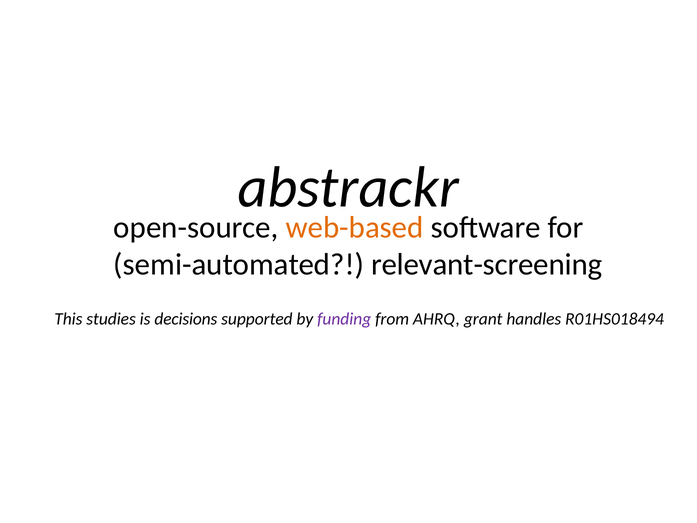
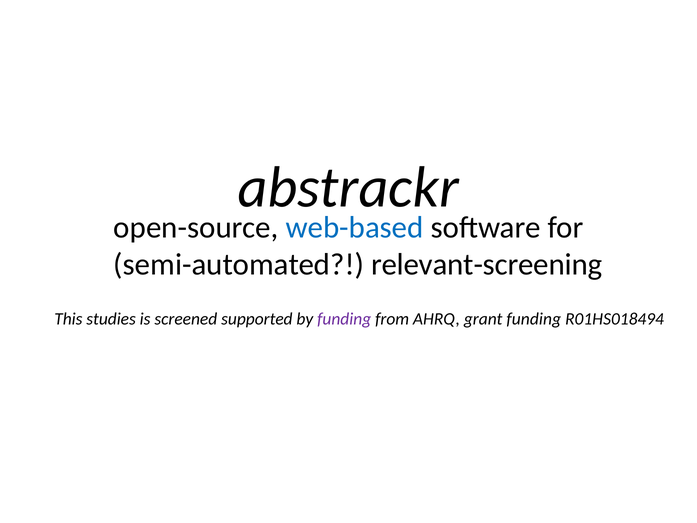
web-based colour: orange -> blue
decisions: decisions -> screened
grant handles: handles -> funding
